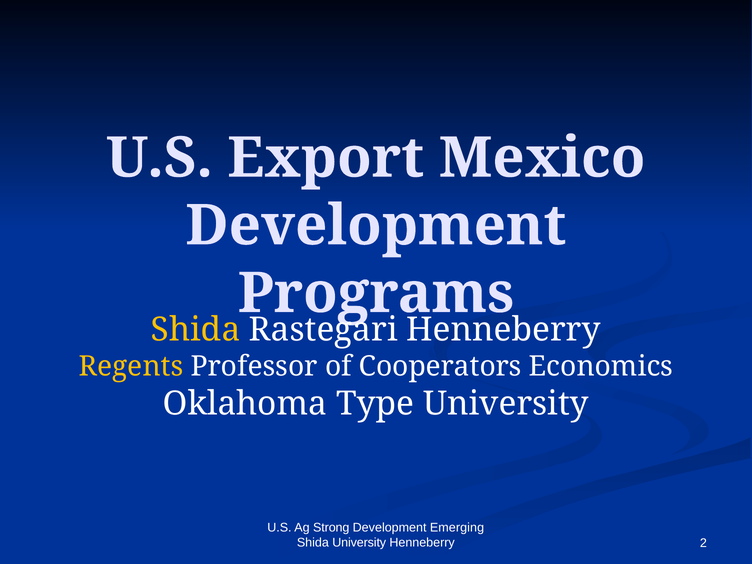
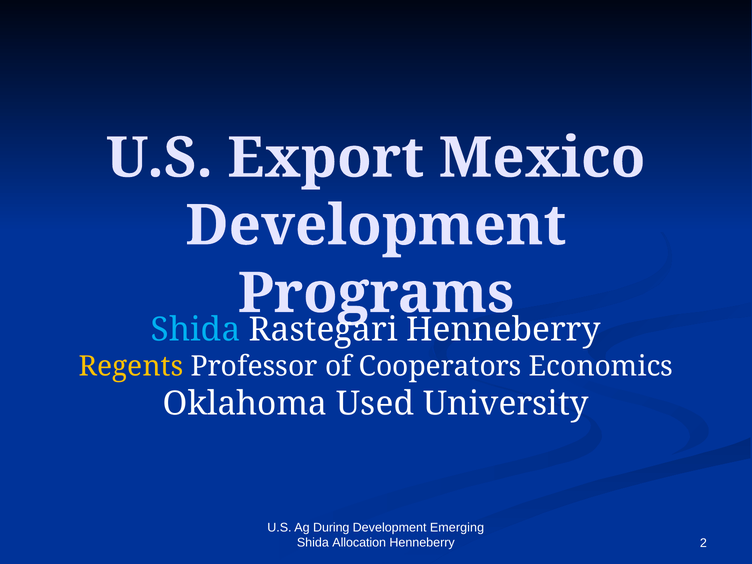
Shida at (196, 330) colour: yellow -> light blue
Type: Type -> Used
Strong: Strong -> During
Shida University: University -> Allocation
